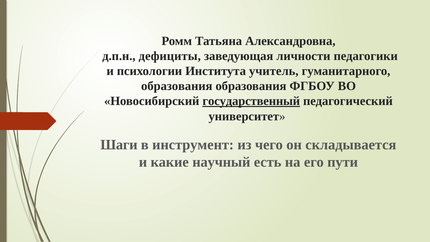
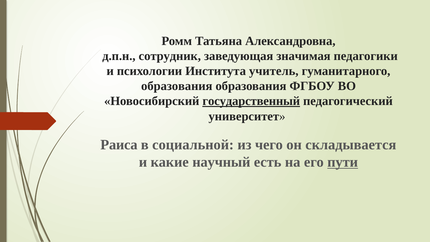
дефициты: дефициты -> сотрудник
личности: личности -> значимая
Шаги: Шаги -> Раиса
инструмент: инструмент -> социальной
пути underline: none -> present
